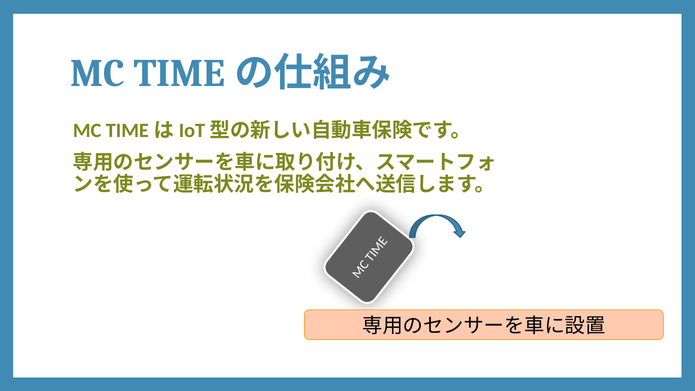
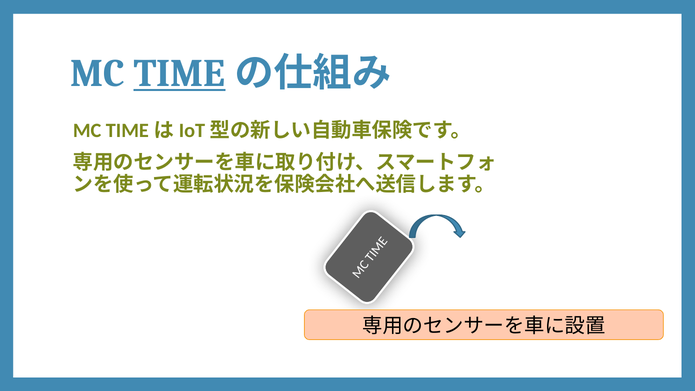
TIME underline: none -> present
